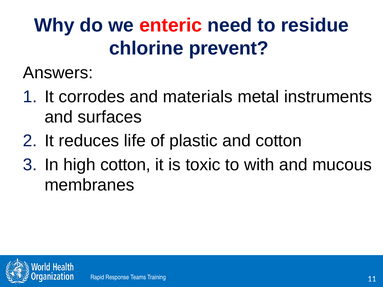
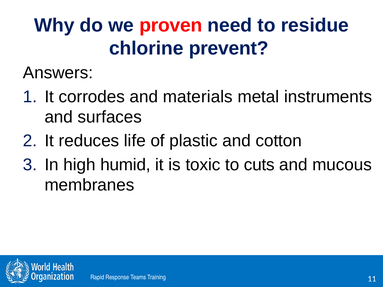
enteric: enteric -> proven
high cotton: cotton -> humid
with: with -> cuts
